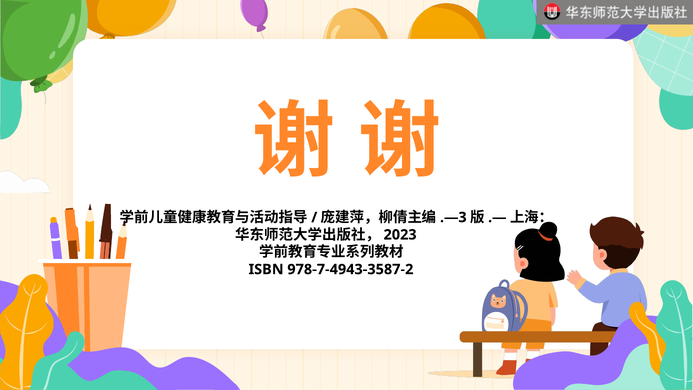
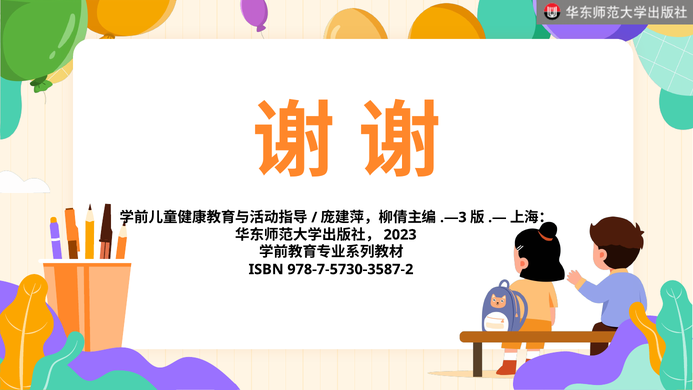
978-7-4943-3587-2: 978-7-4943-3587-2 -> 978-7-5730-3587-2
